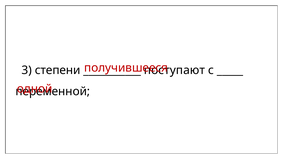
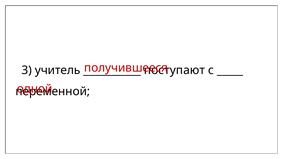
степени: степени -> учитель
